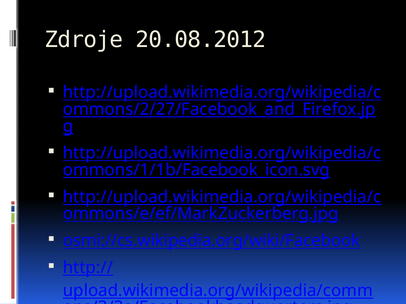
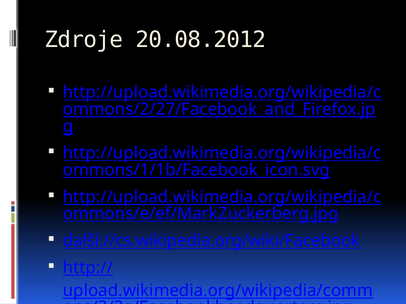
osmi://cs.wikipedia.org/wiki/Facebook: osmi://cs.wikipedia.org/wiki/Facebook -> další://cs.wikipedia.org/wiki/Facebook
